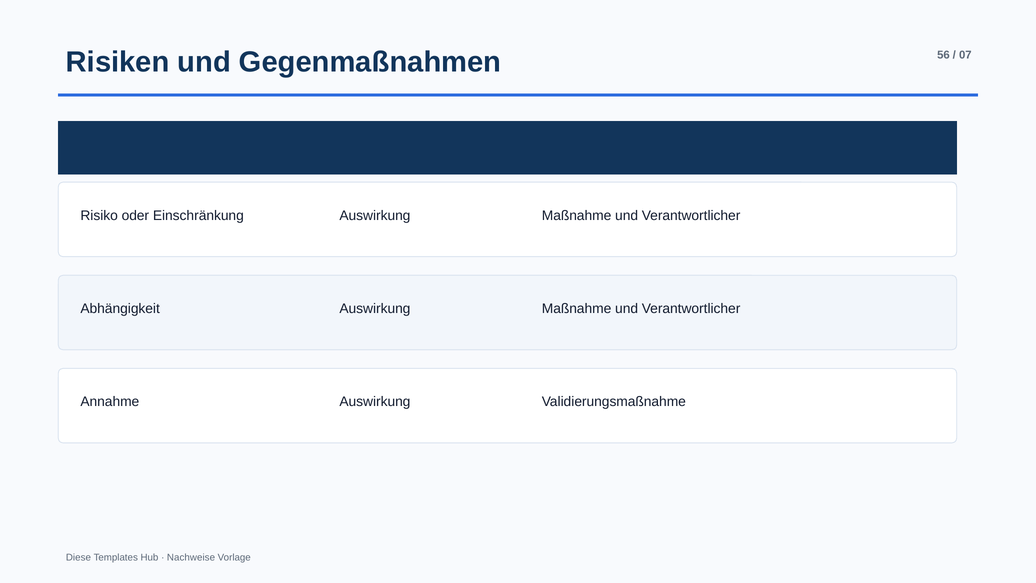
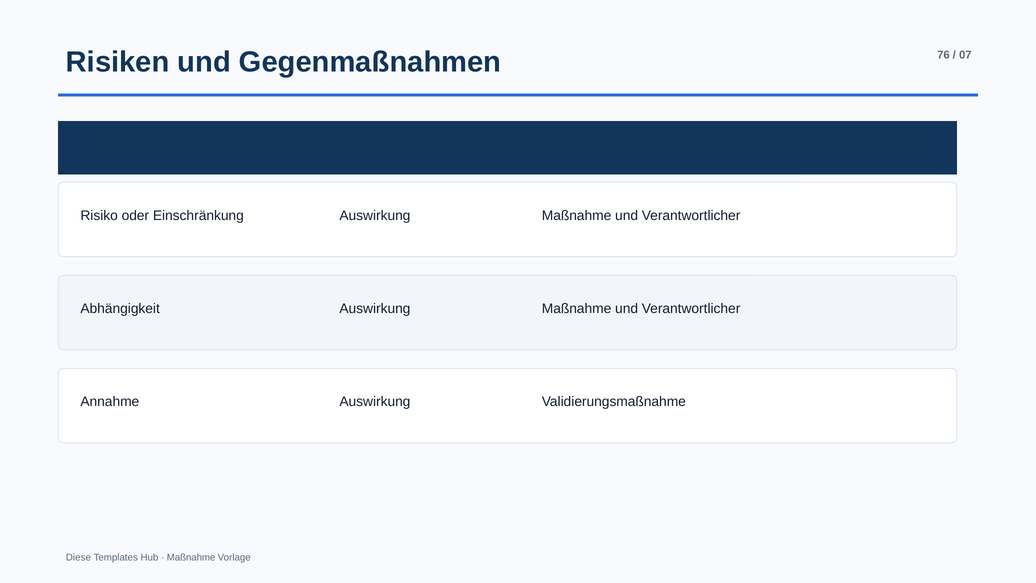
56: 56 -> 76
Nachweise at (191, 557): Nachweise -> Maßnahme
